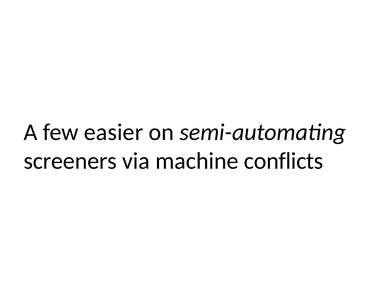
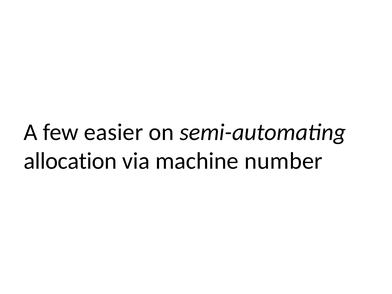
screeners: screeners -> allocation
conflicts: conflicts -> number
